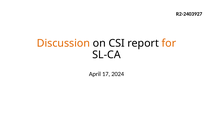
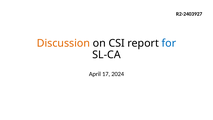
for colour: orange -> blue
